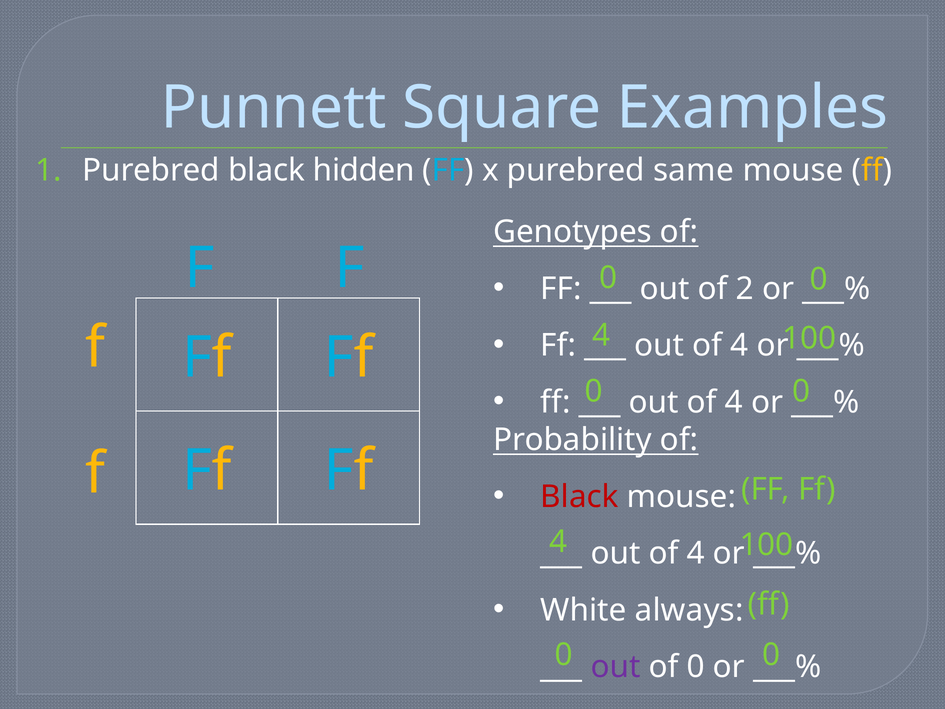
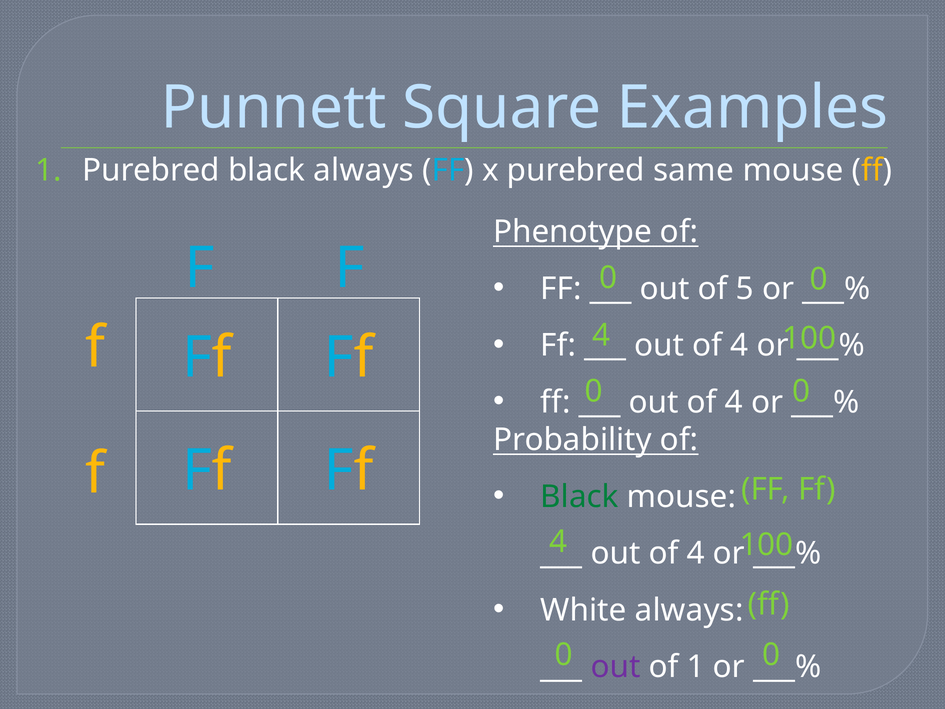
black hidden: hidden -> always
Genotypes: Genotypes -> Phenotype
2: 2 -> 5
Black at (580, 497) colour: red -> green
of 0: 0 -> 1
